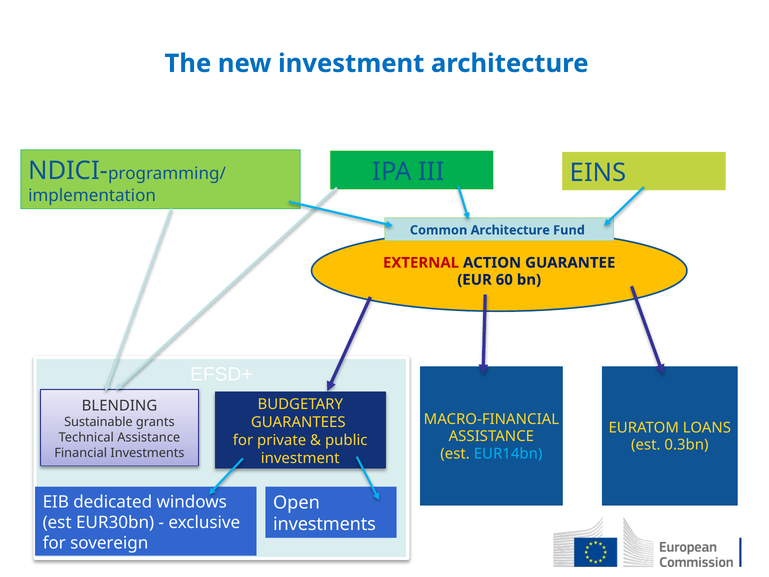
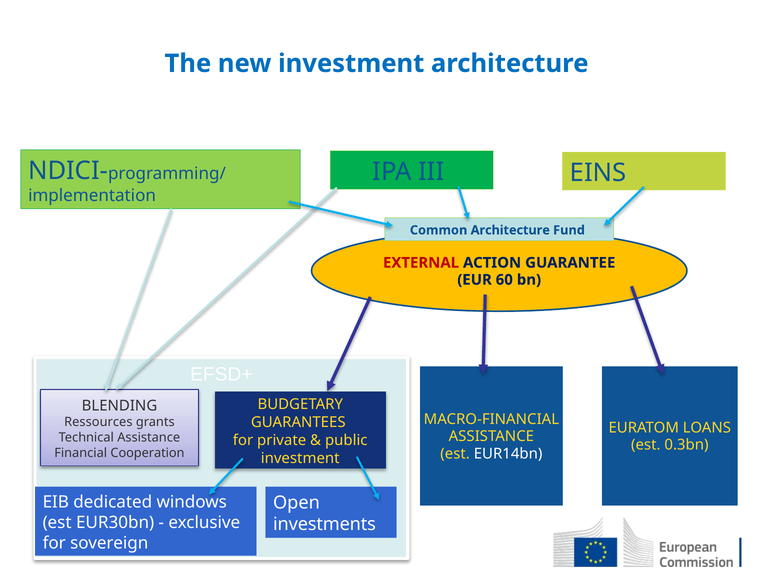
Sustainable: Sustainable -> Ressources
Financial Investments: Investments -> Cooperation
EUR14bn colour: light blue -> white
